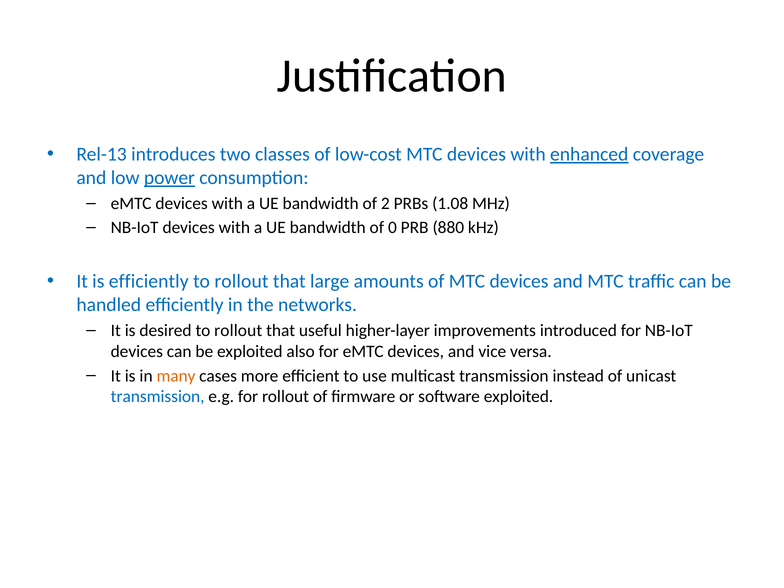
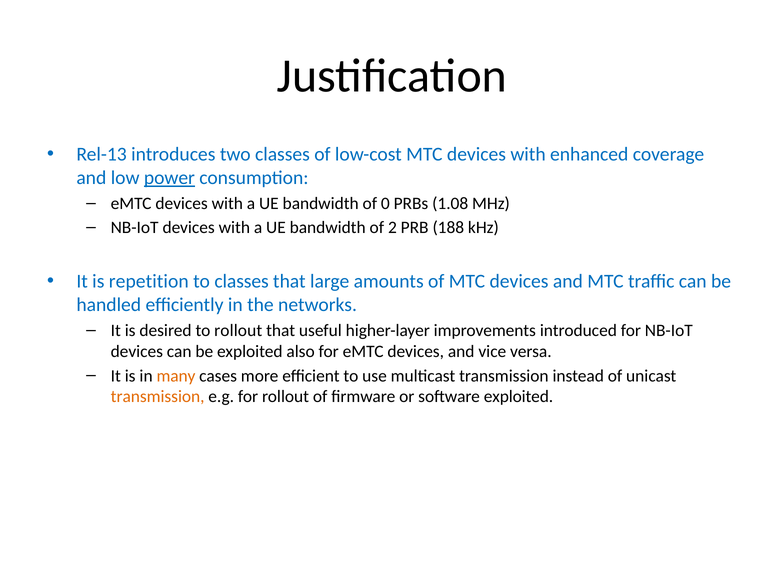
enhanced underline: present -> none
2: 2 -> 0
0: 0 -> 2
880: 880 -> 188
is efficiently: efficiently -> repetition
rollout at (241, 281): rollout -> classes
transmission at (158, 397) colour: blue -> orange
